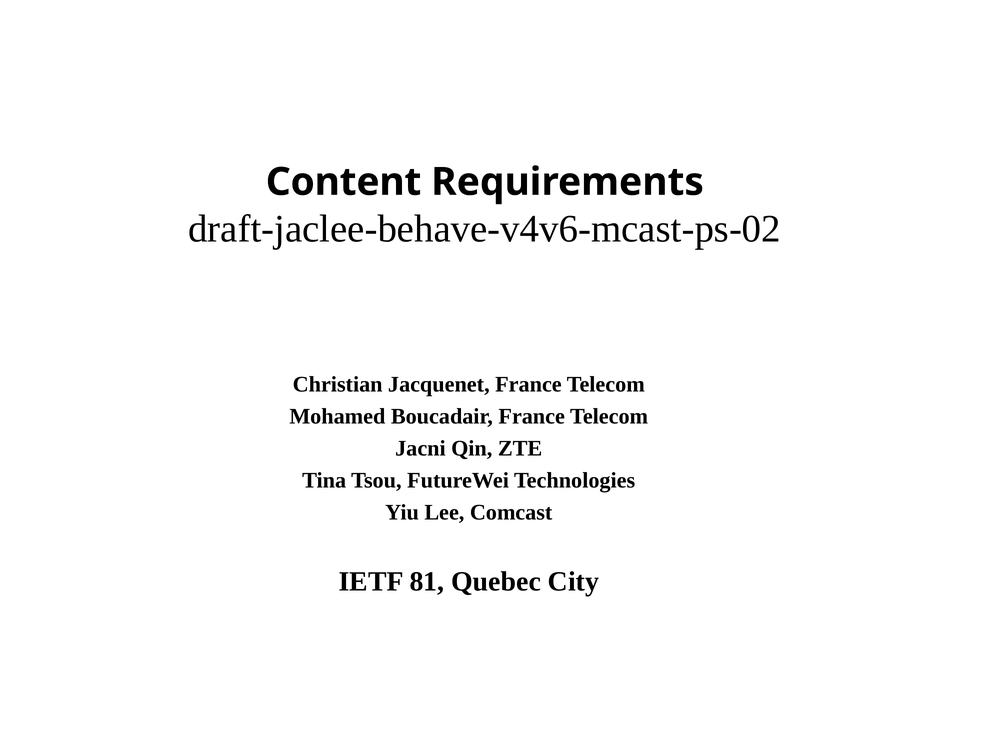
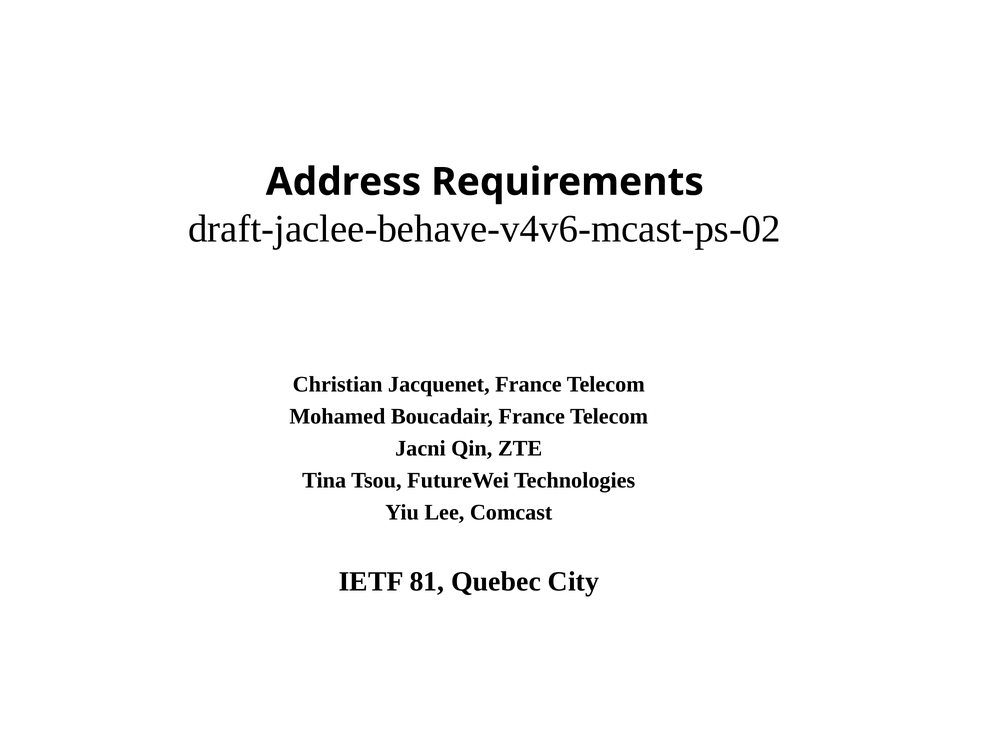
Content: Content -> Address
